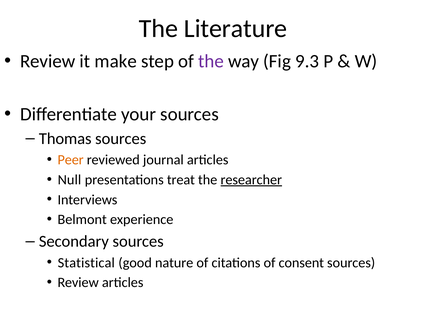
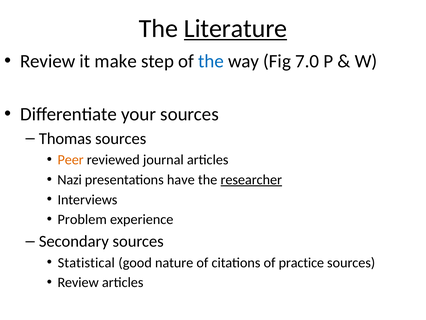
Literature underline: none -> present
the at (211, 61) colour: purple -> blue
9.3: 9.3 -> 7.0
Null: Null -> Nazi
treat: treat -> have
Belmont: Belmont -> Problem
consent: consent -> practice
